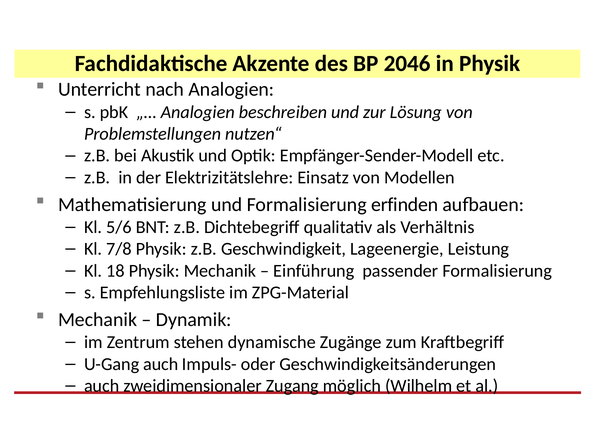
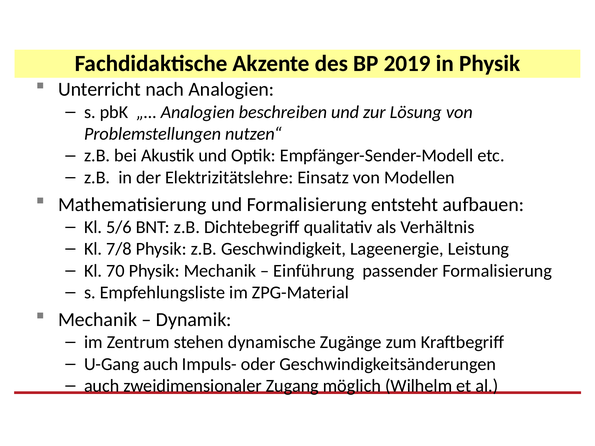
2046: 2046 -> 2019
erfinden: erfinden -> entsteht
18: 18 -> 70
